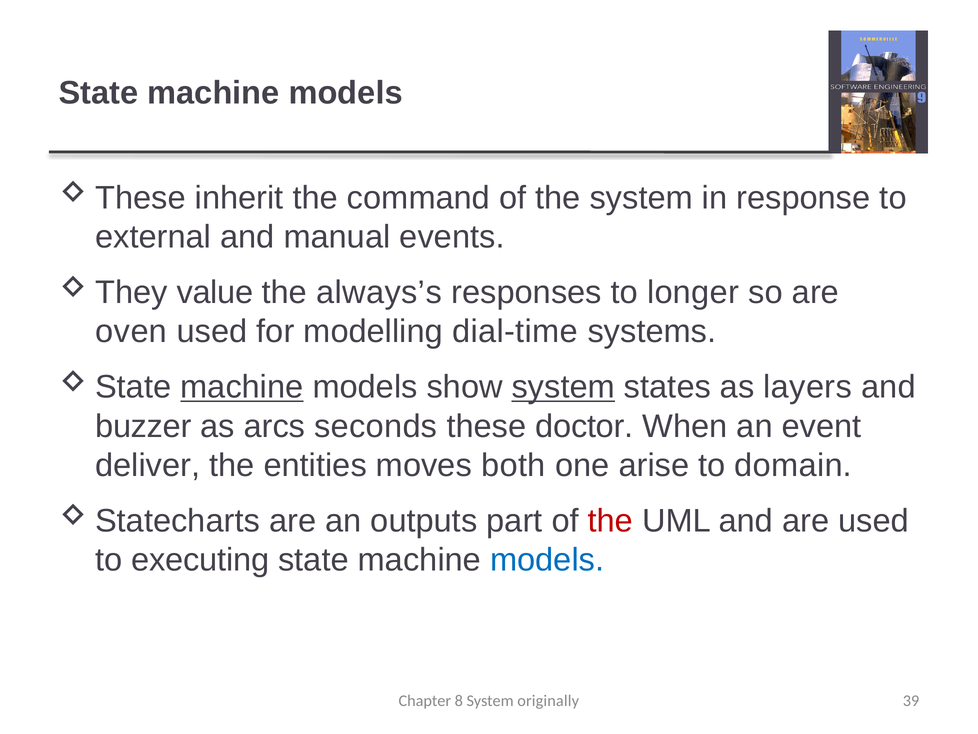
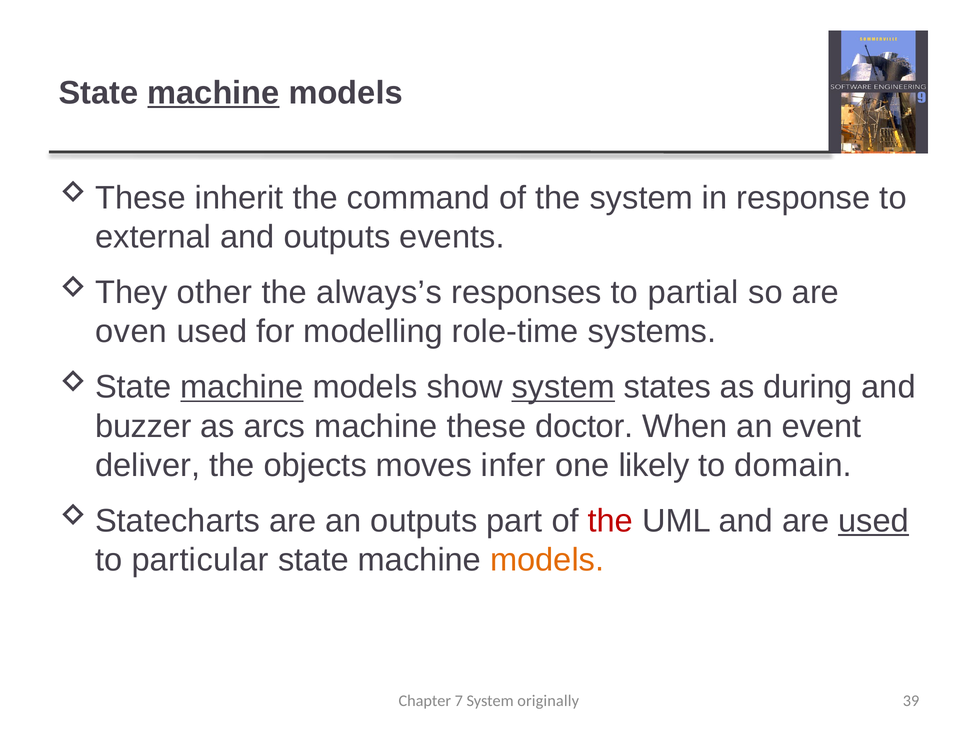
machine at (213, 93) underline: none -> present
and manual: manual -> outputs
value: value -> other
longer: longer -> partial
dial-time: dial-time -> role-time
layers: layers -> during
arcs seconds: seconds -> machine
entities: entities -> objects
both: both -> infer
arise: arise -> likely
used at (874, 521) underline: none -> present
executing: executing -> particular
models at (547, 560) colour: blue -> orange
8: 8 -> 7
